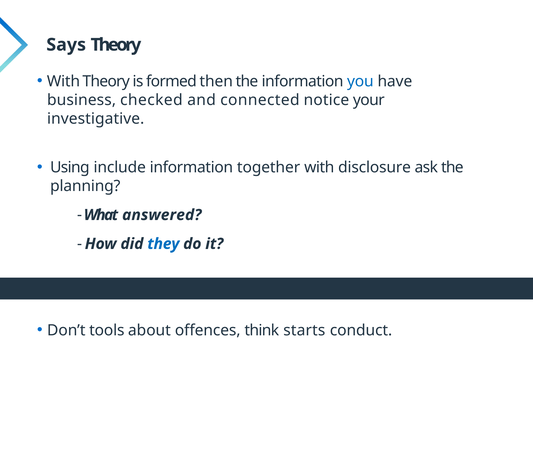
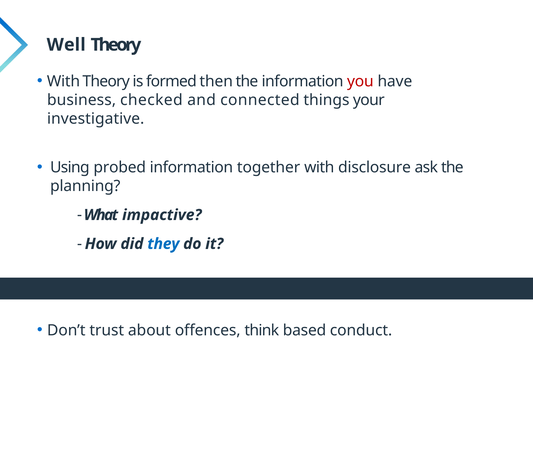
Says: Says -> Well
you colour: blue -> red
notice: notice -> things
include: include -> probed
answered: answered -> impactive
tools: tools -> trust
starts: starts -> based
